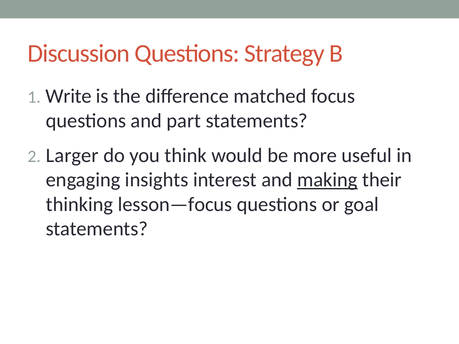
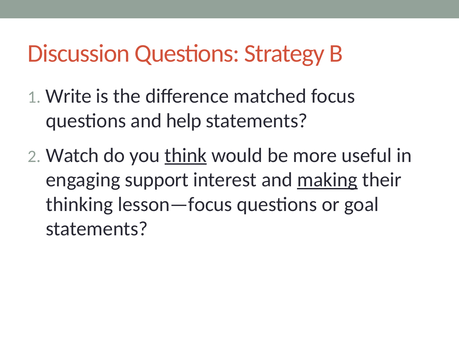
part: part -> help
Larger: Larger -> Watch
think underline: none -> present
insights: insights -> support
